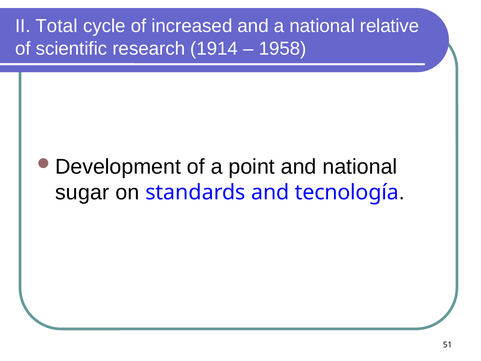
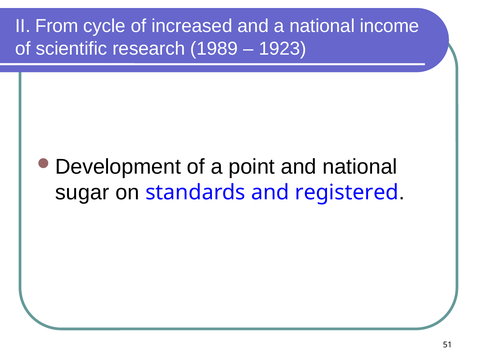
Total: Total -> From
relative: relative -> income
1914: 1914 -> 1989
1958: 1958 -> 1923
tecnología: tecnología -> registered
